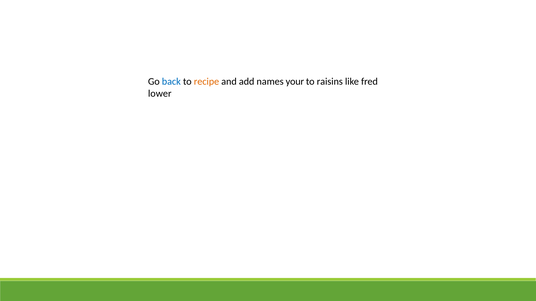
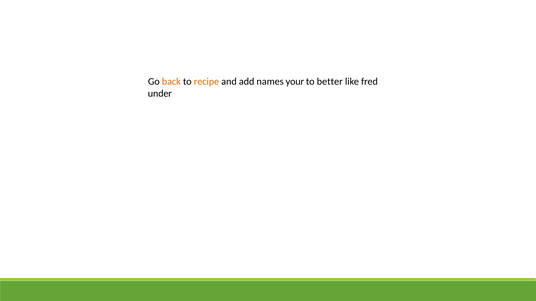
back colour: blue -> orange
raisins: raisins -> better
lower: lower -> under
